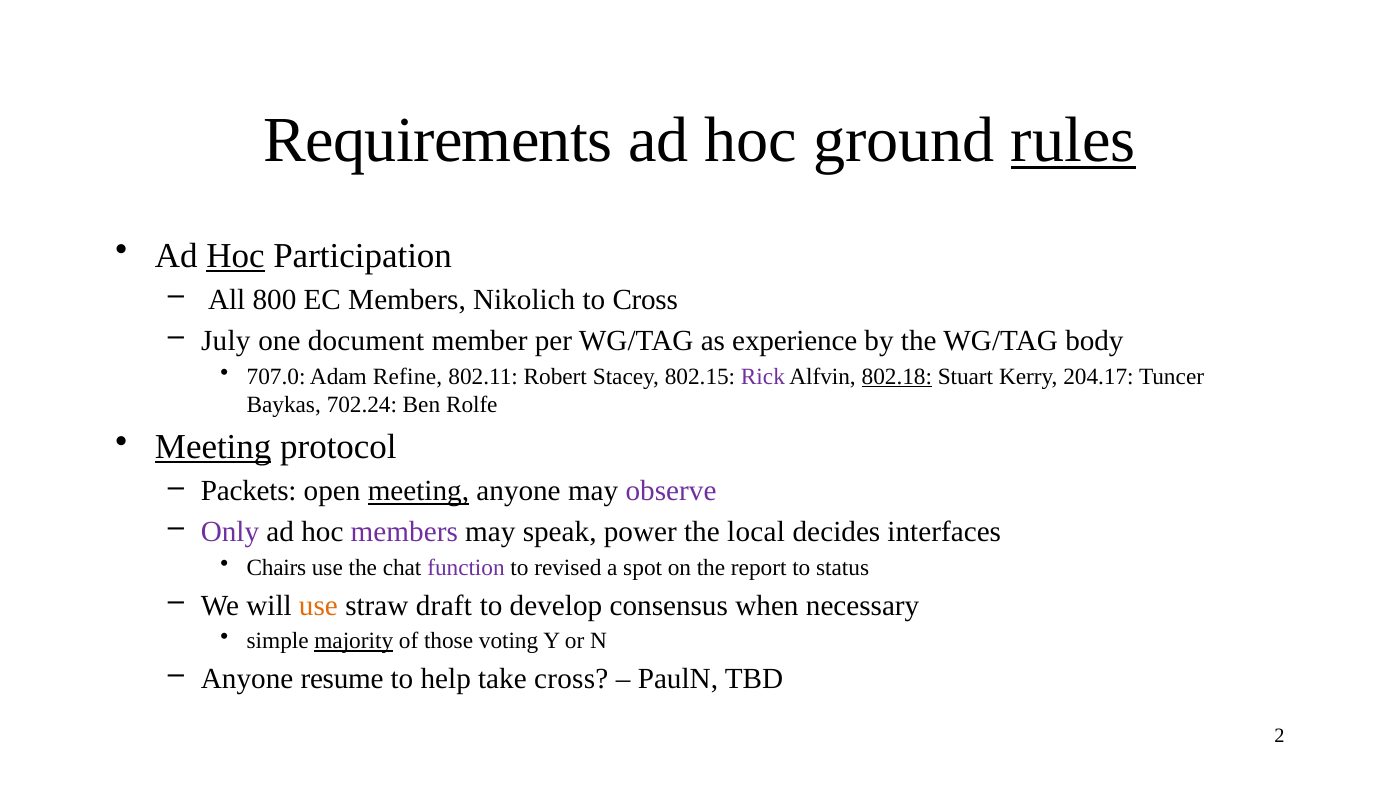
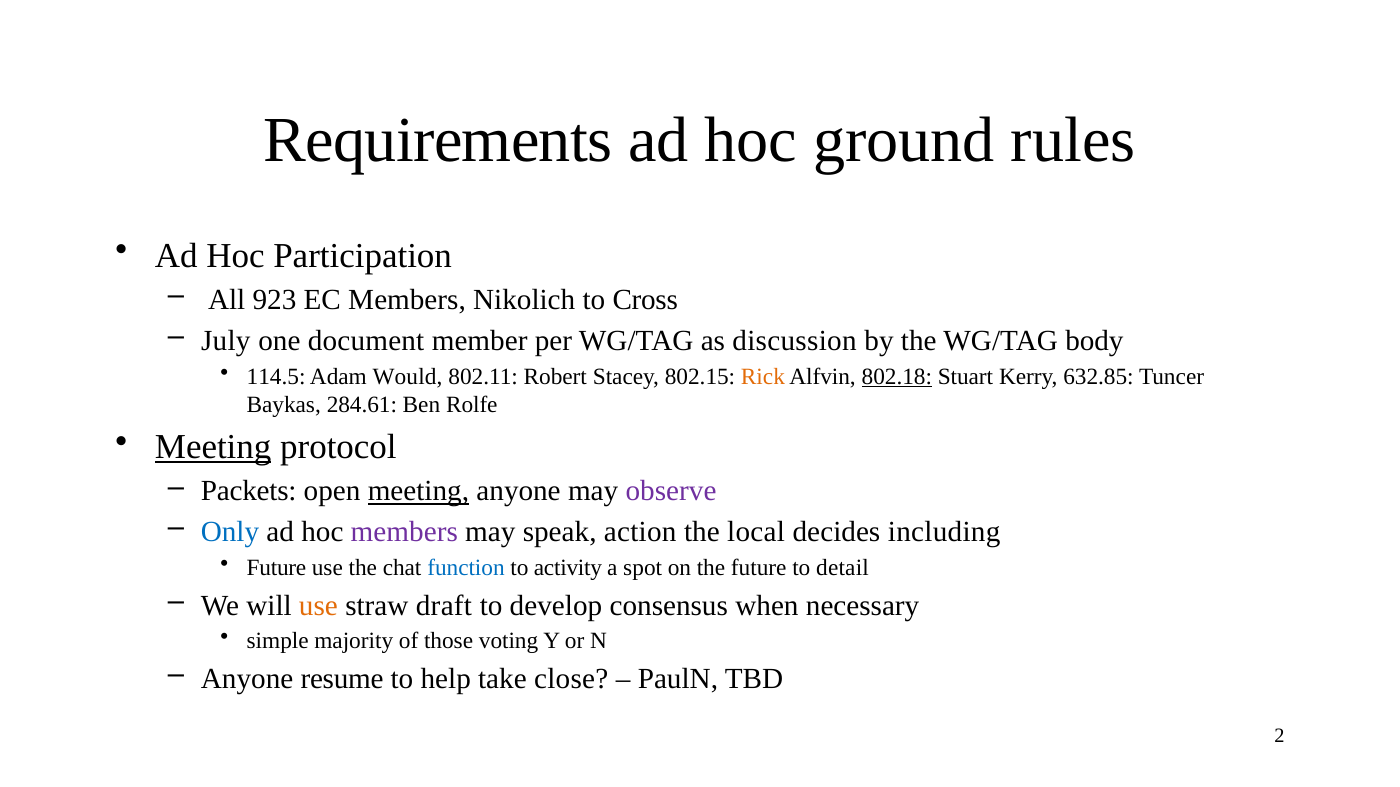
rules underline: present -> none
Hoc at (235, 256) underline: present -> none
800: 800 -> 923
experience: experience -> discussion
707.0: 707.0 -> 114.5
Refine: Refine -> Would
Rick colour: purple -> orange
204.17: 204.17 -> 632.85
702.24: 702.24 -> 284.61
Only colour: purple -> blue
power: power -> action
interfaces: interfaces -> including
Chairs at (276, 568): Chairs -> Future
function colour: purple -> blue
revised: revised -> activity
the report: report -> future
status: status -> detail
majority underline: present -> none
take cross: cross -> close
